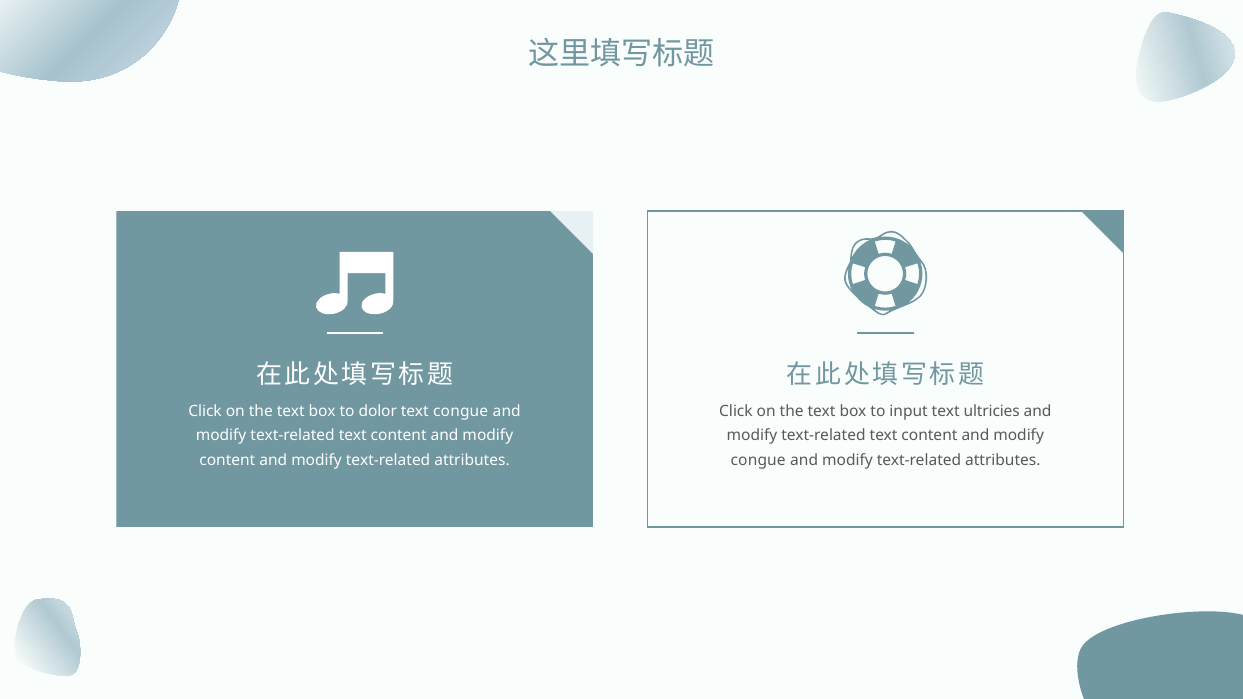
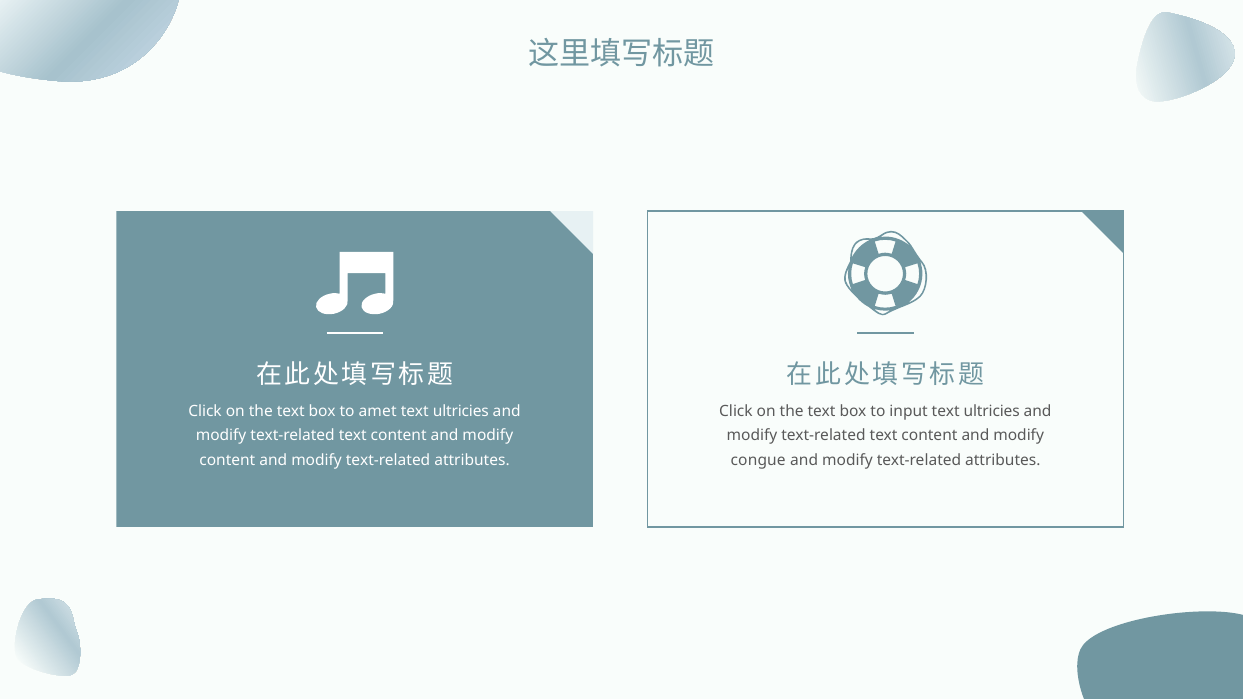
dolor: dolor -> amet
congue at (461, 412): congue -> ultricies
